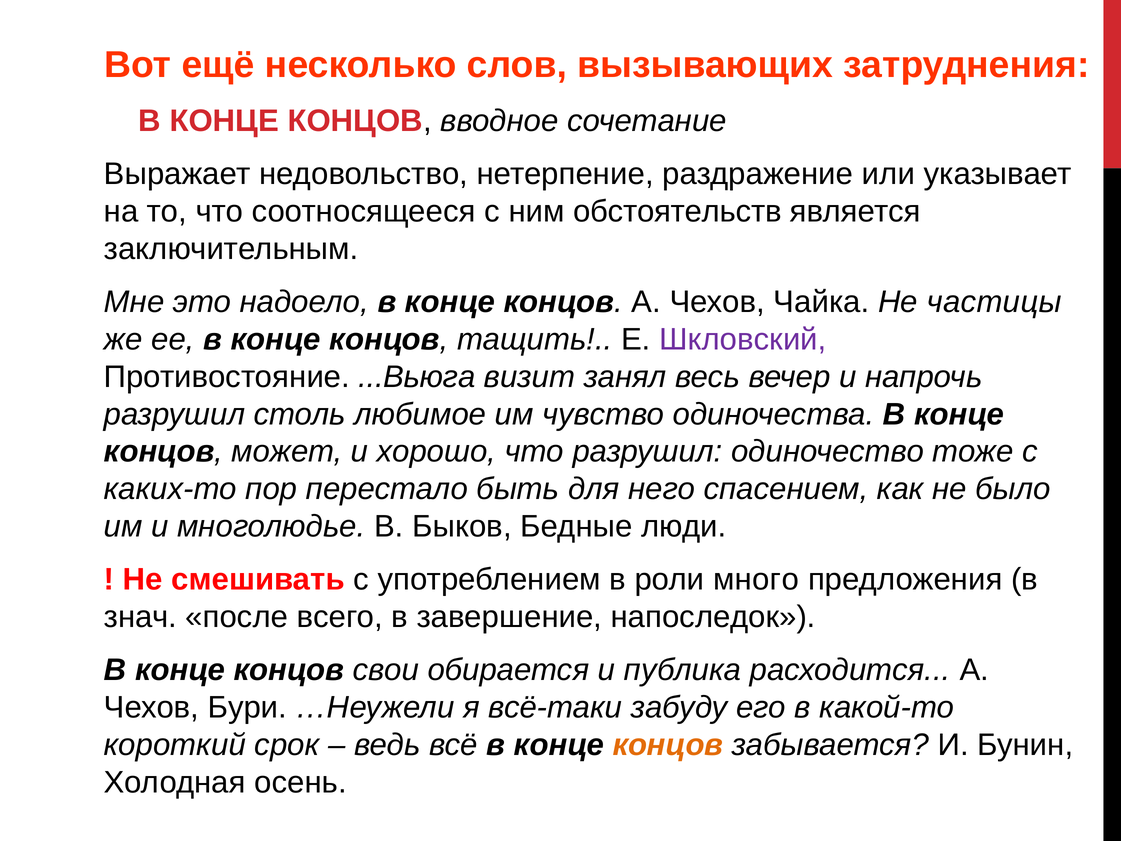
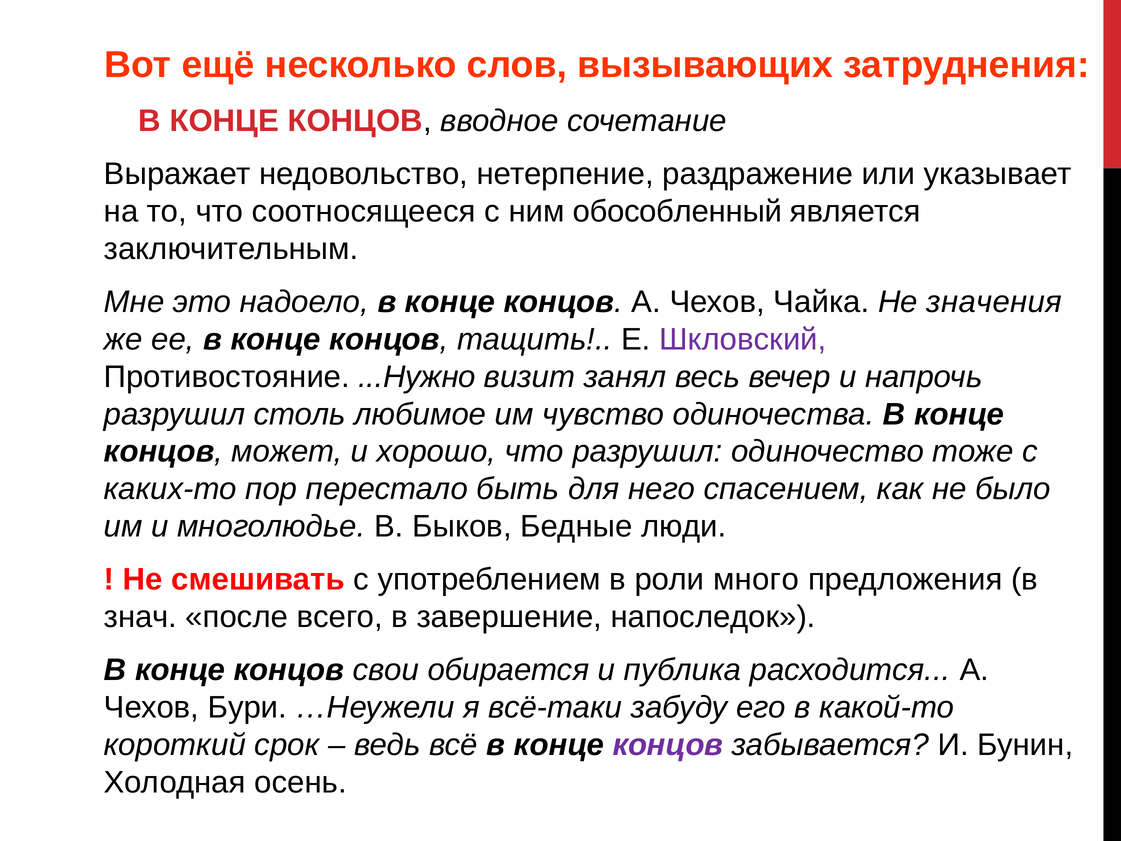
обстоятельств: обстоятельств -> обособленный
частицы: частицы -> значения
...Вьюга: ...Вьюга -> ...Нужно
концов at (668, 745) colour: orange -> purple
